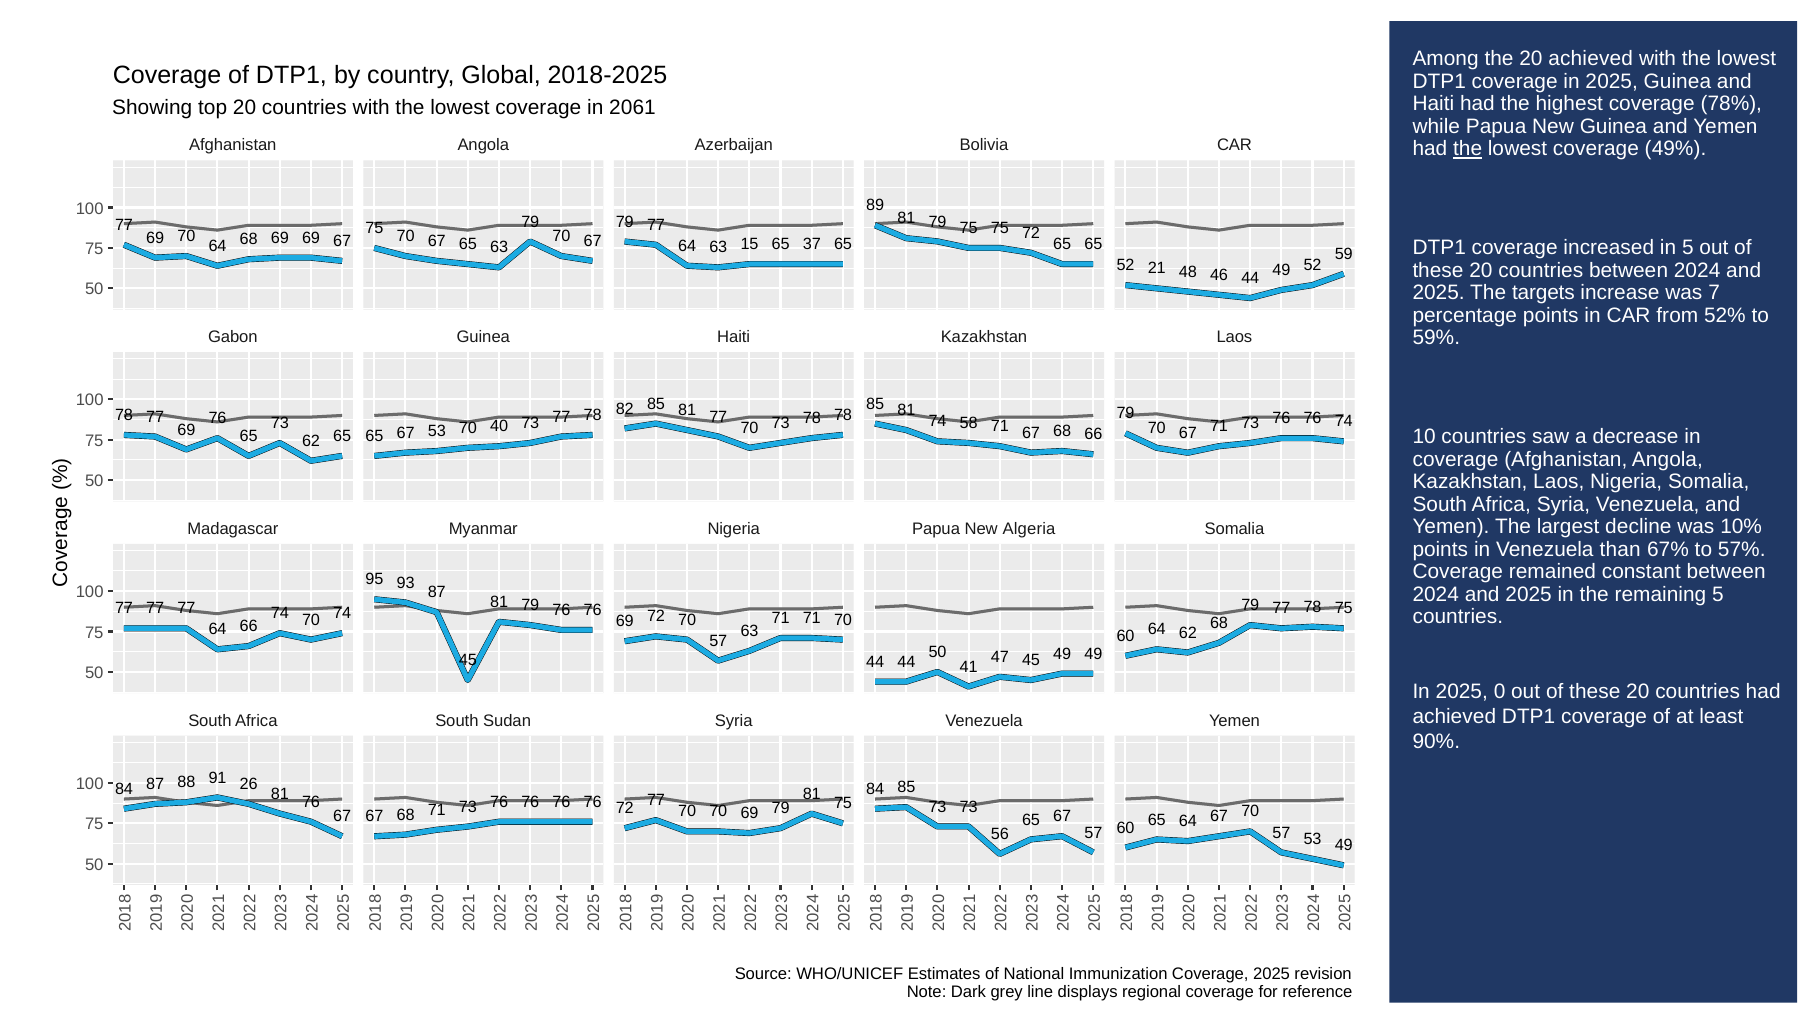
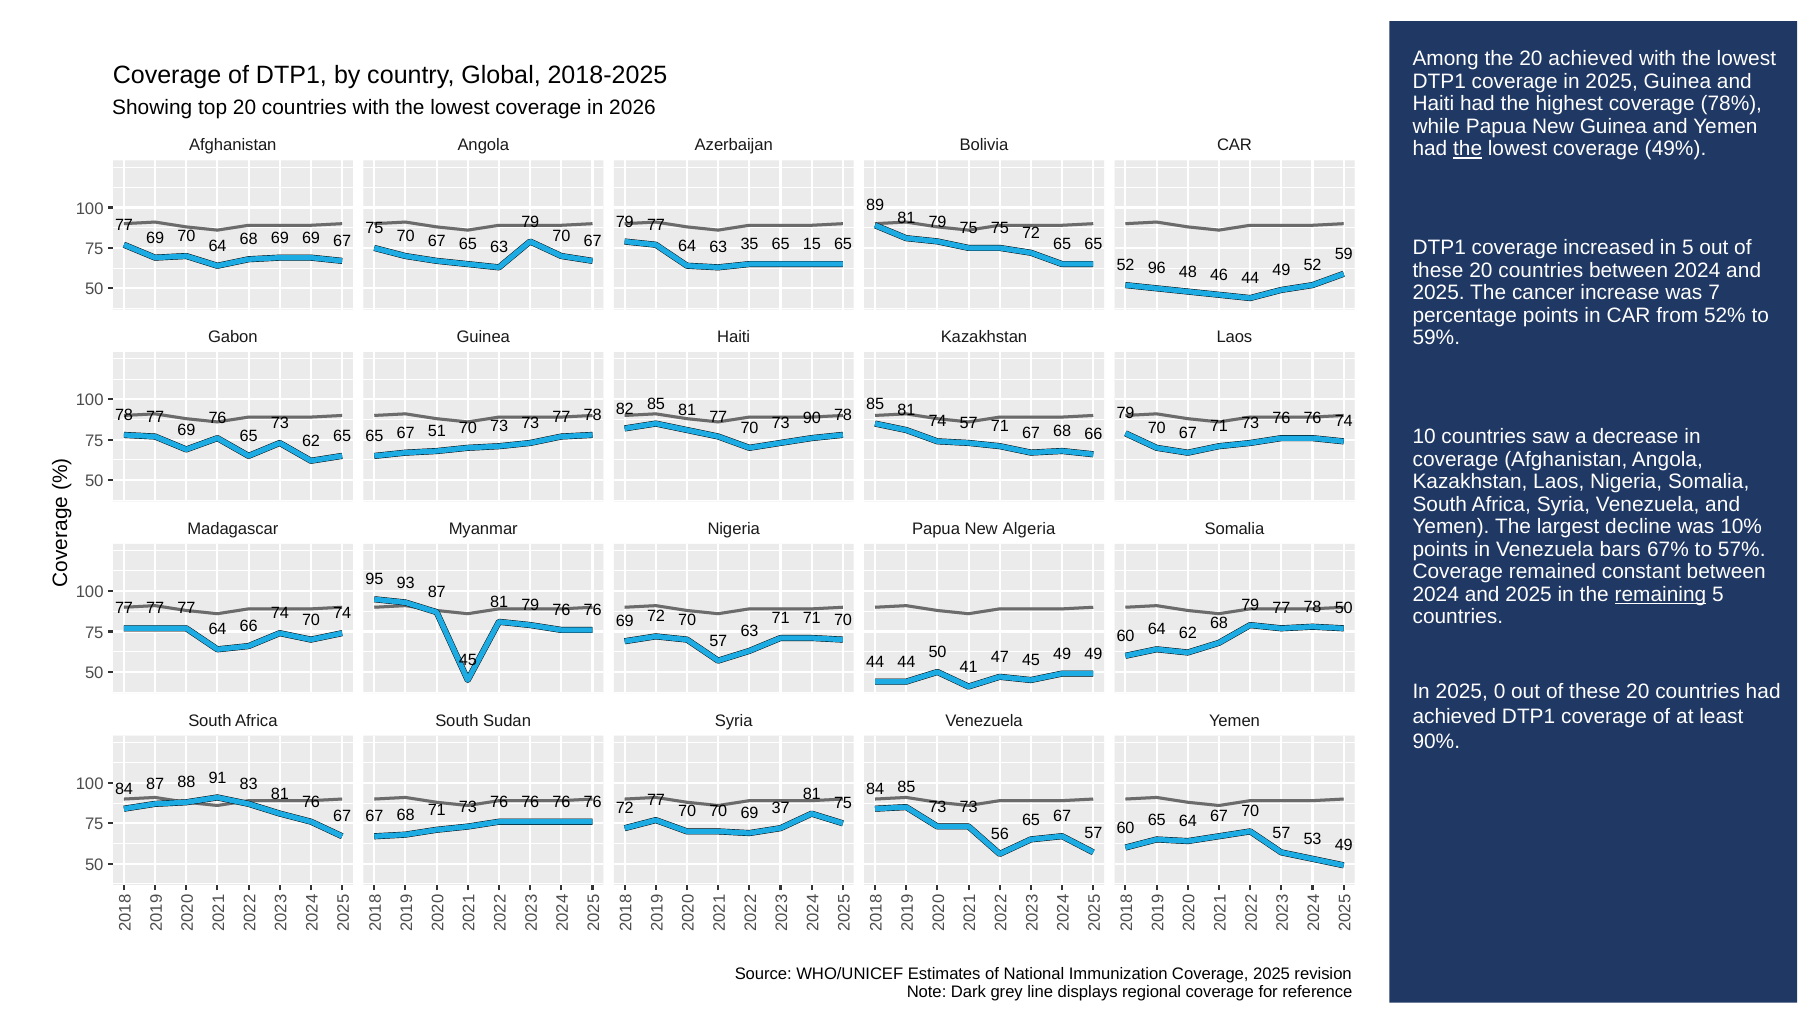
2061: 2061 -> 2026
15: 15 -> 35
37: 37 -> 15
21: 21 -> 96
targets: targets -> cancer
74 58: 58 -> 57
73 78: 78 -> 90
67 53: 53 -> 51
40 at (499, 426): 40 -> 73
than: than -> bars
remaining underline: none -> present
78 75: 75 -> 50
26: 26 -> 83
69 79: 79 -> 37
